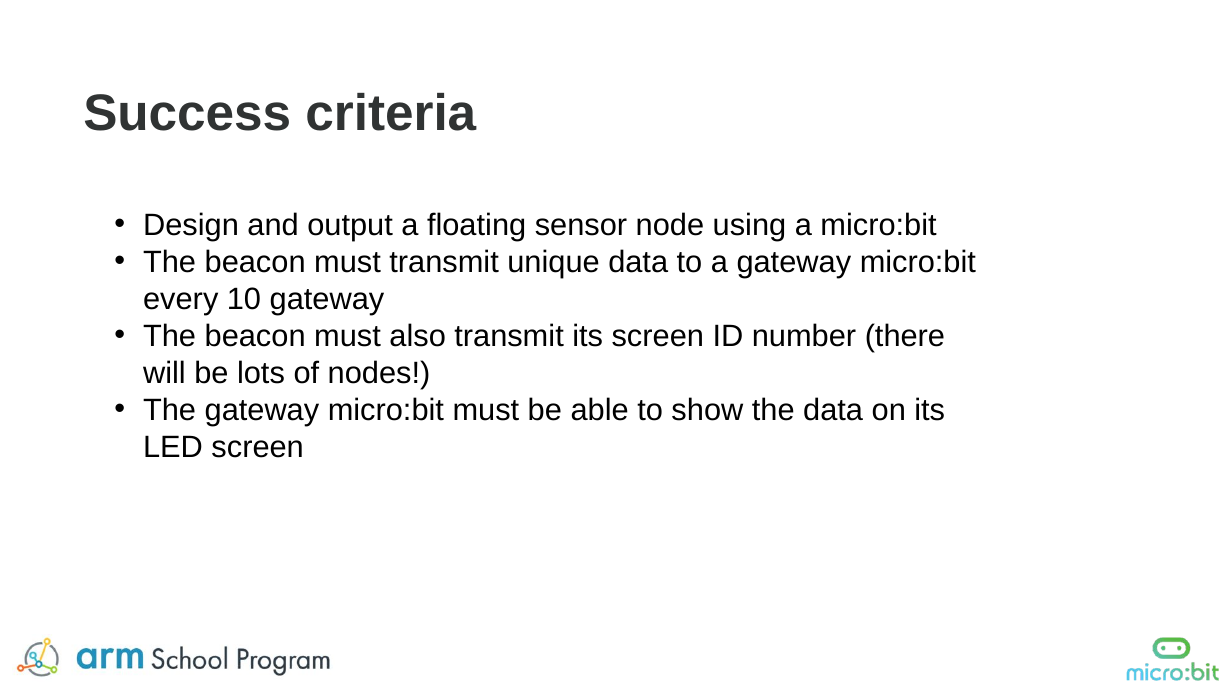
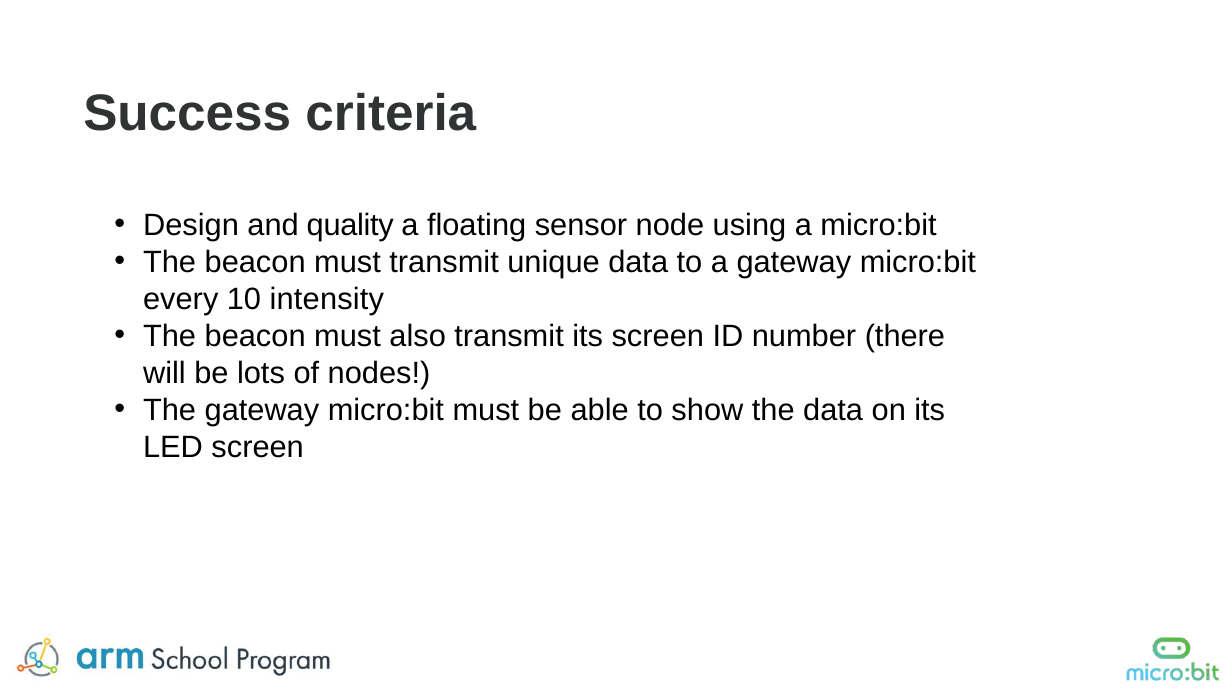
output: output -> quality
10 gateway: gateway -> intensity
